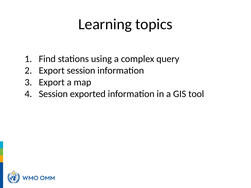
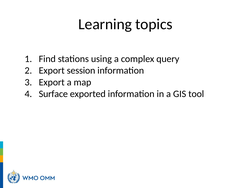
Session at (53, 94): Session -> Surface
